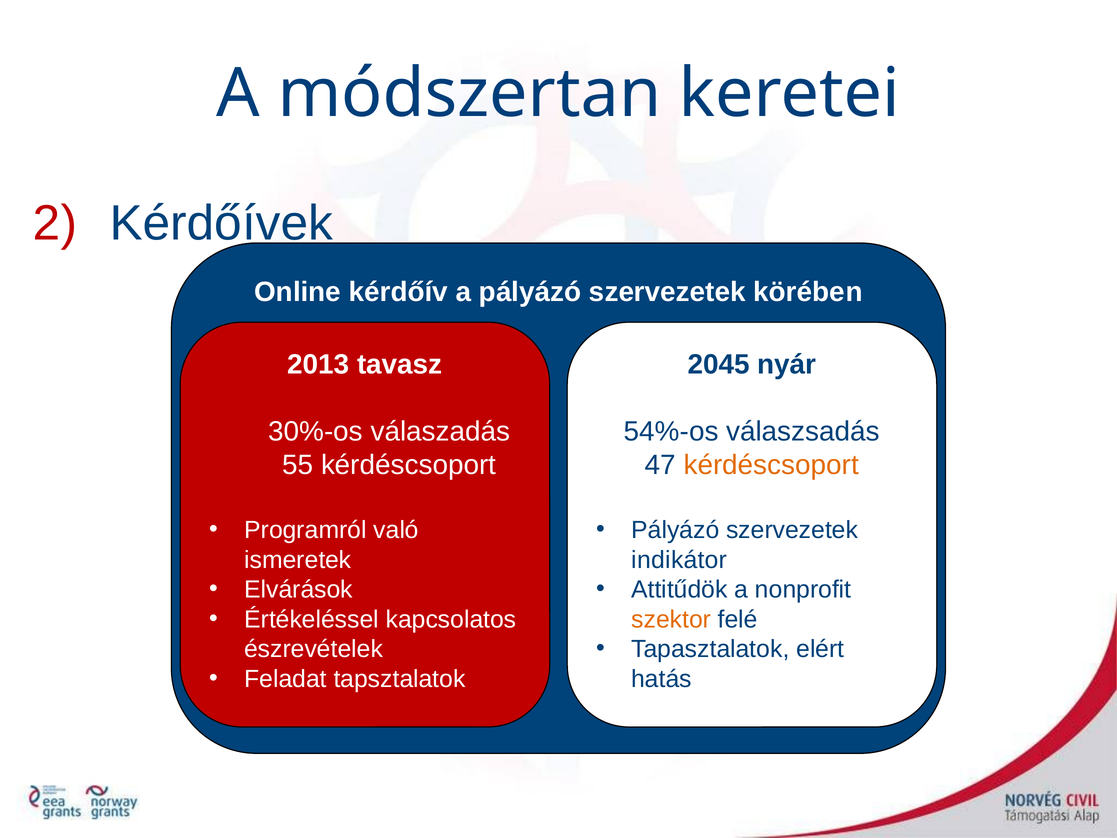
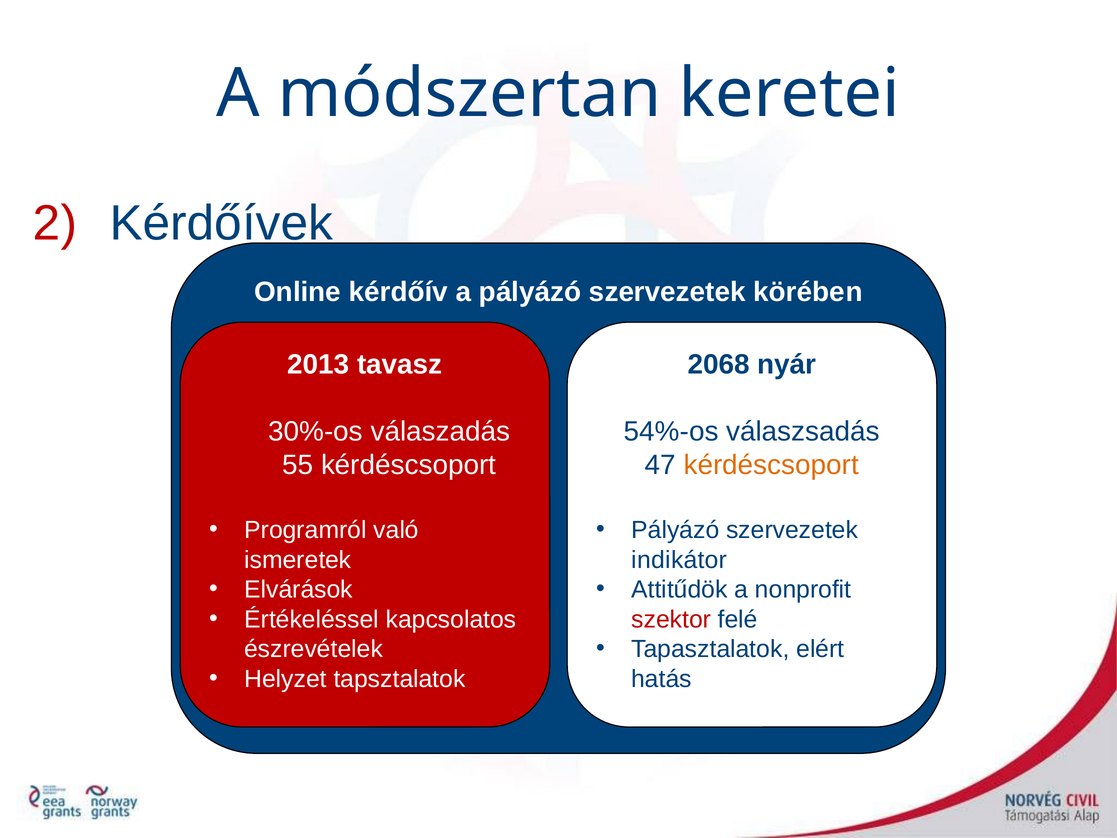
2045: 2045 -> 2068
szektor colour: orange -> red
Feladat: Feladat -> Helyzet
